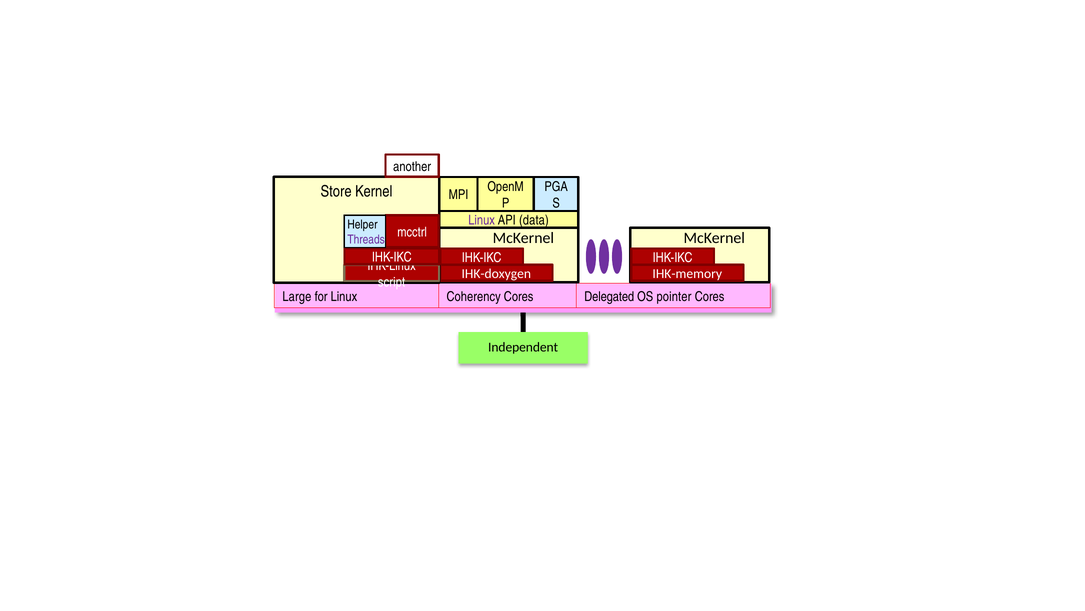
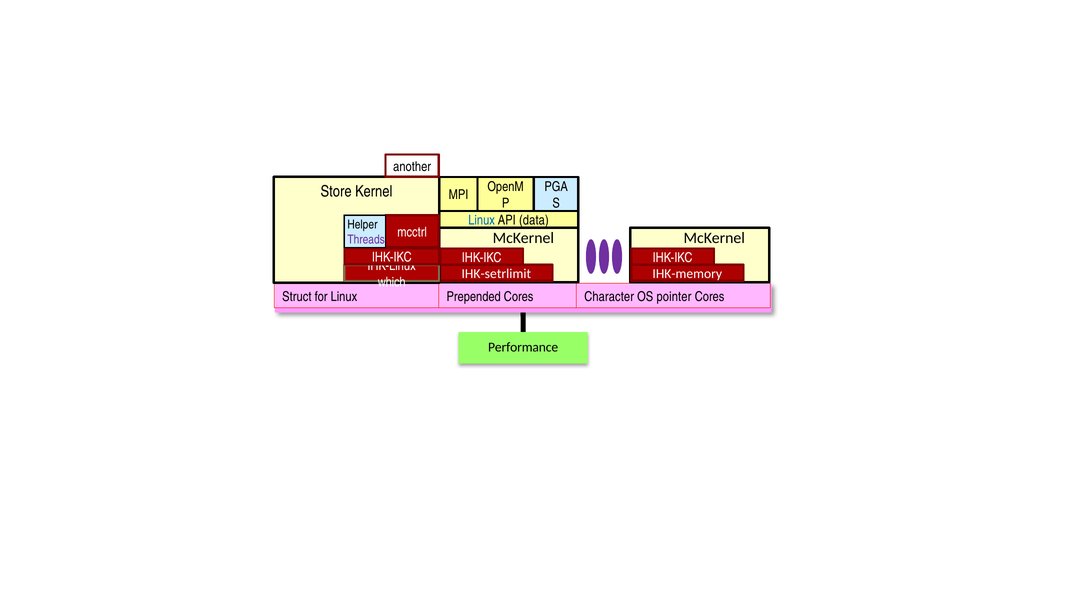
Linux at (482, 220) colour: purple -> blue
IHK-doxygen: IHK-doxygen -> IHK-setrlimit
script: script -> which
Large: Large -> Struct
Coherency: Coherency -> Prepended
Delegated: Delegated -> Character
Independent: Independent -> Performance
